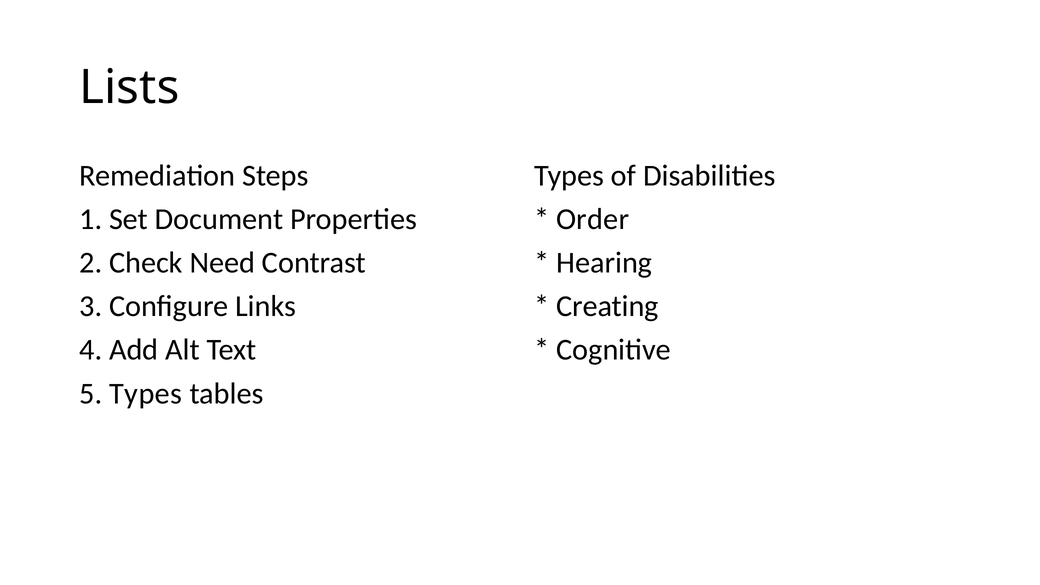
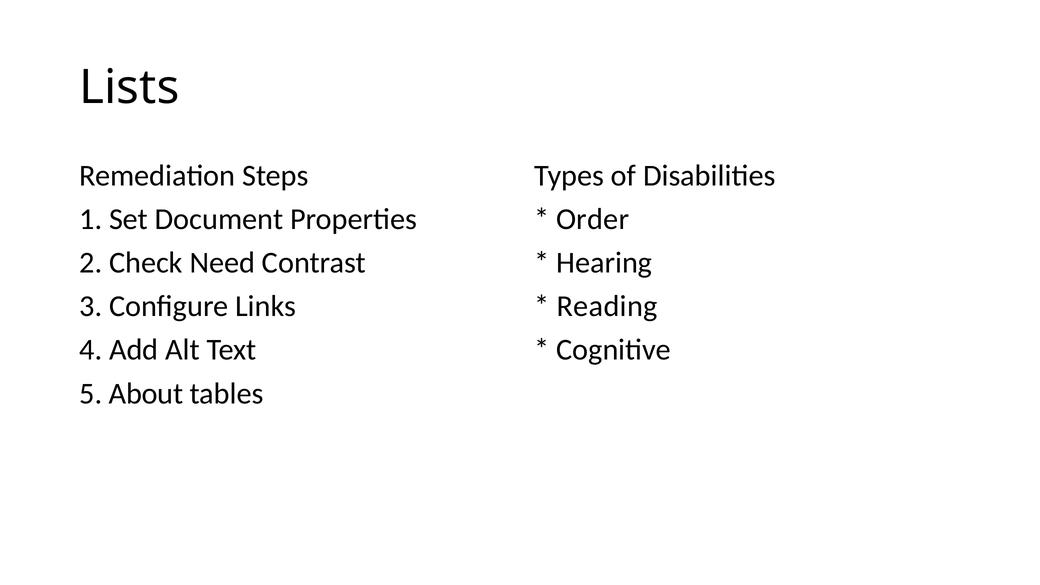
Creating: Creating -> Reading
5 Types: Types -> About
